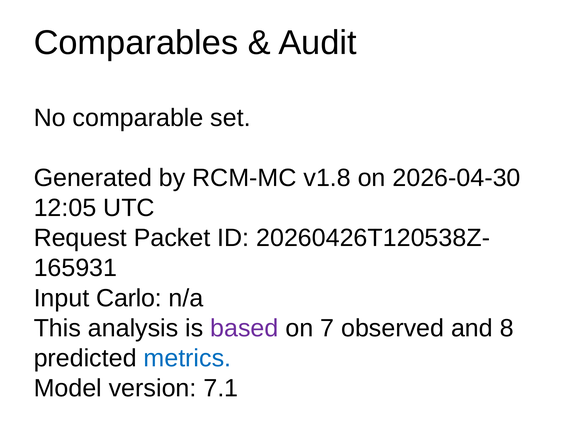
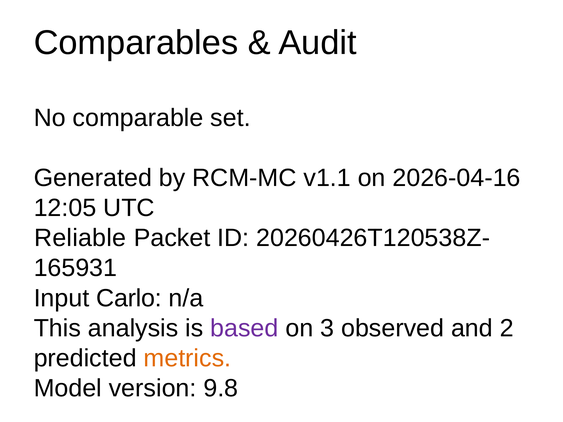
v1.8: v1.8 -> v1.1
2026-04-30: 2026-04-30 -> 2026-04-16
Request: Request -> Reliable
7: 7 -> 3
8: 8 -> 2
metrics colour: blue -> orange
7.1: 7.1 -> 9.8
